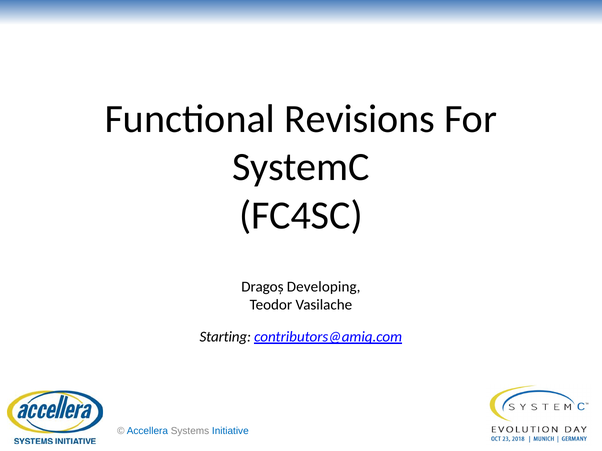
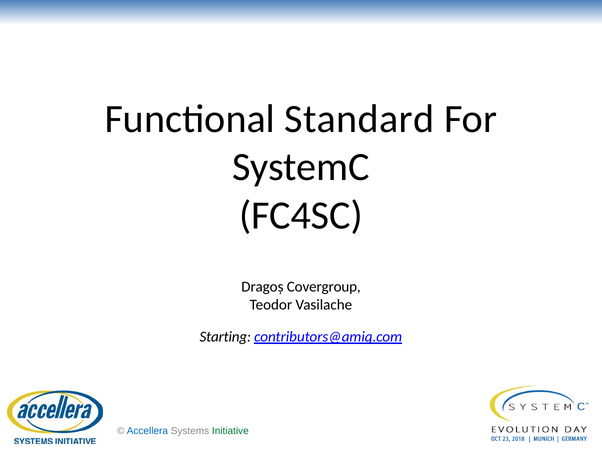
Revisions: Revisions -> Standard
Developing: Developing -> Covergroup
Initiative colour: blue -> green
